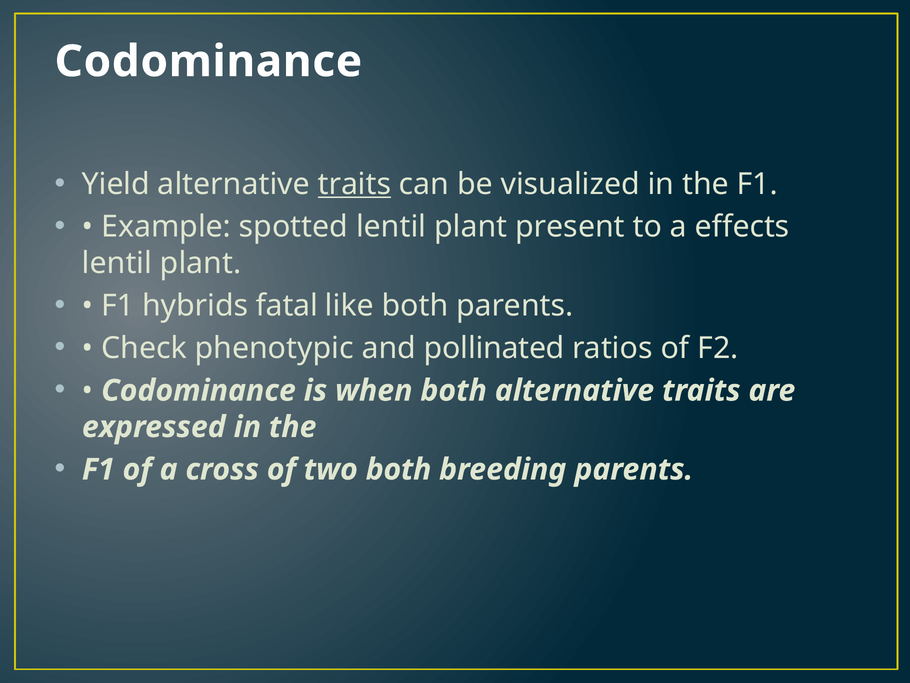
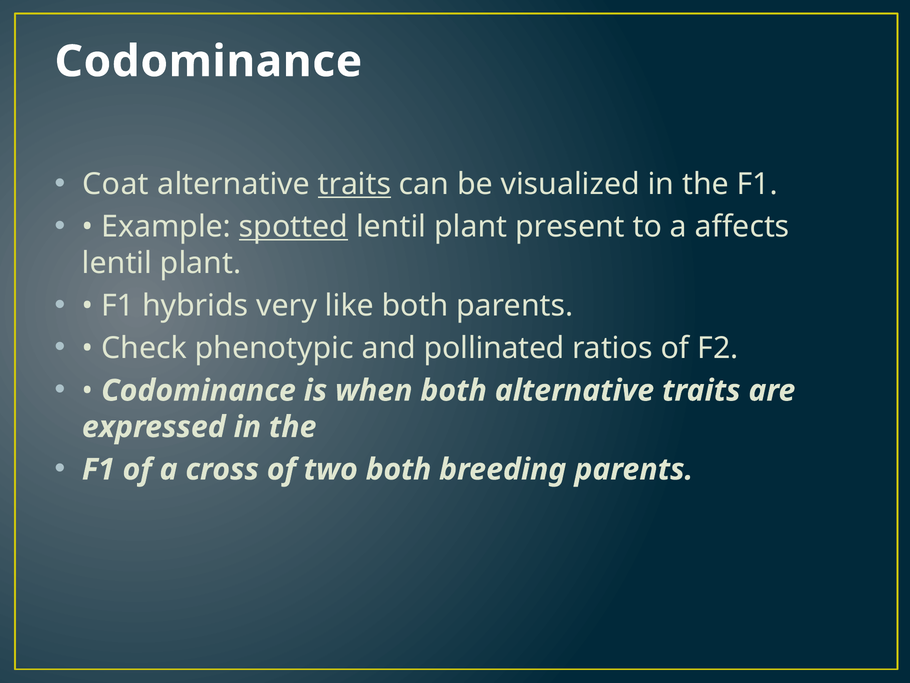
Yield: Yield -> Coat
spotted underline: none -> present
effects: effects -> affects
fatal: fatal -> very
